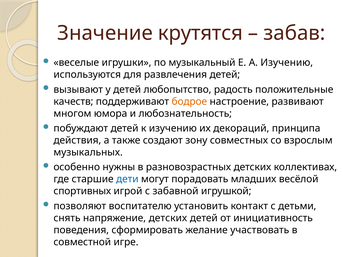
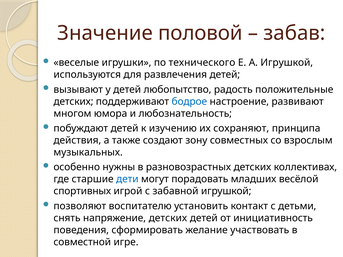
крутятся: крутятся -> половой
музыкальный: музыкальный -> технического
А Изучению: Изучению -> Игрушкой
качеств at (73, 102): качеств -> детских
бодрое colour: orange -> blue
декораций: декораций -> сохраняют
